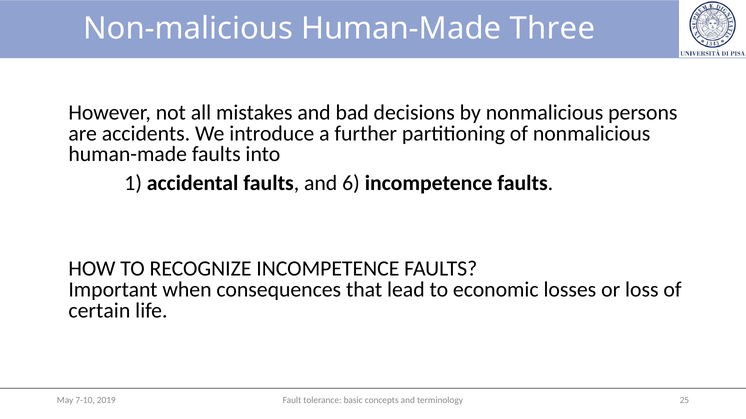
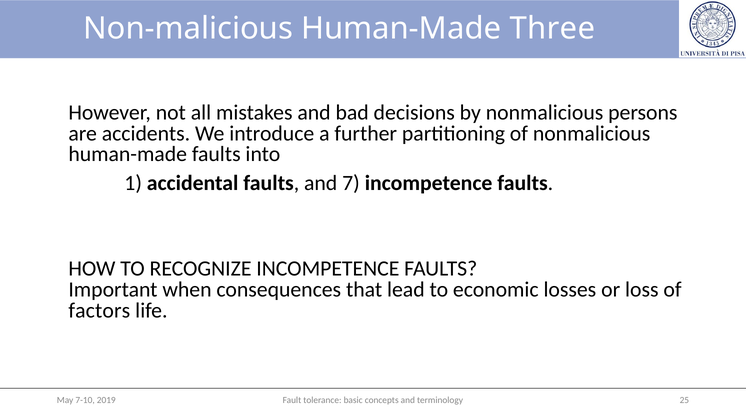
6: 6 -> 7
certain: certain -> factors
